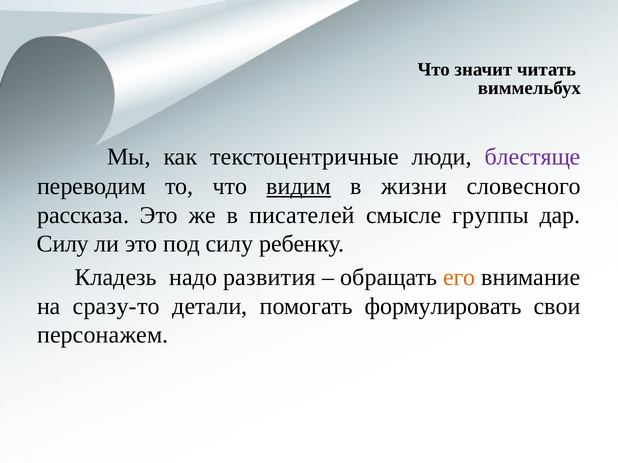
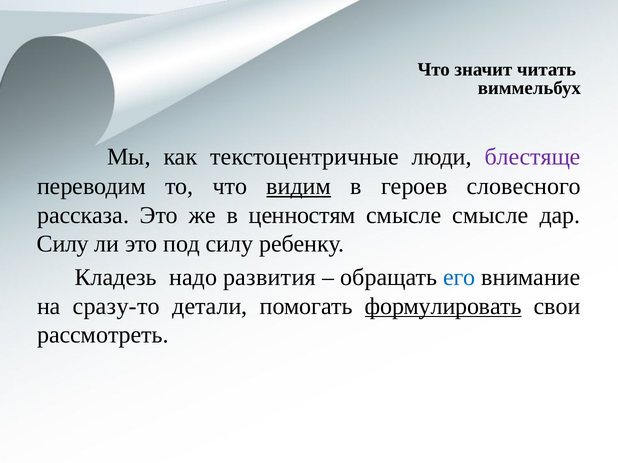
жизни: жизни -> героев
писателей: писателей -> ценностям
смысле группы: группы -> смысле
его colour: orange -> blue
формулировать underline: none -> present
персонажем: персонажем -> рассмотреть
